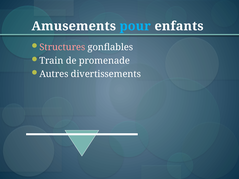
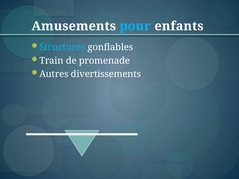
Structures colour: pink -> light blue
